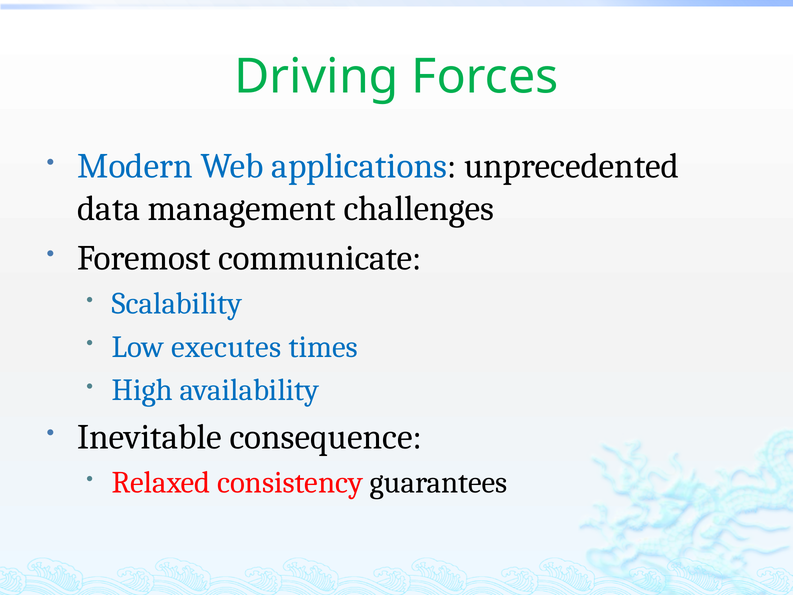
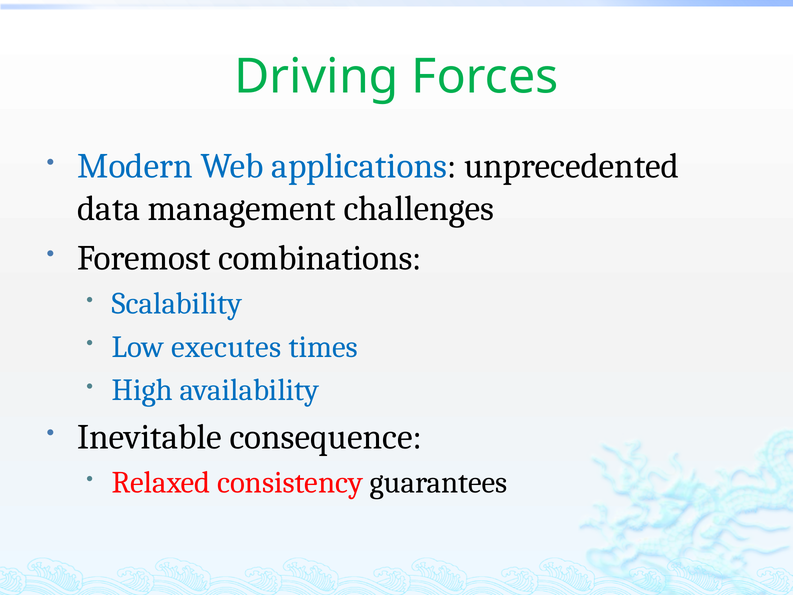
communicate: communicate -> combinations
